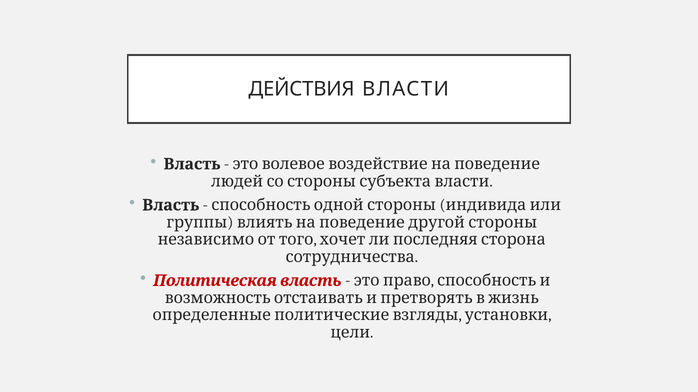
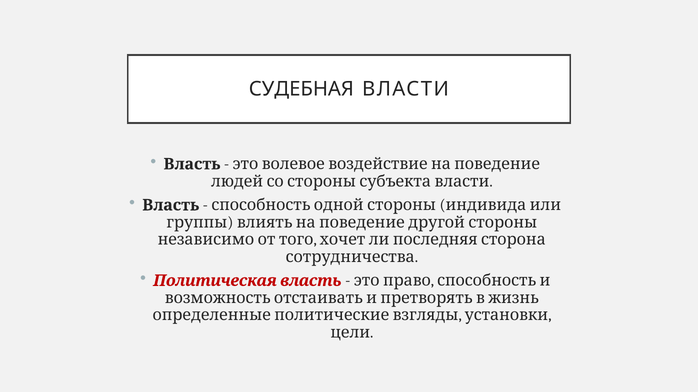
ДЕЙСТВИЯ: ДЕЙСТВИЯ -> СУДЕБНАЯ
